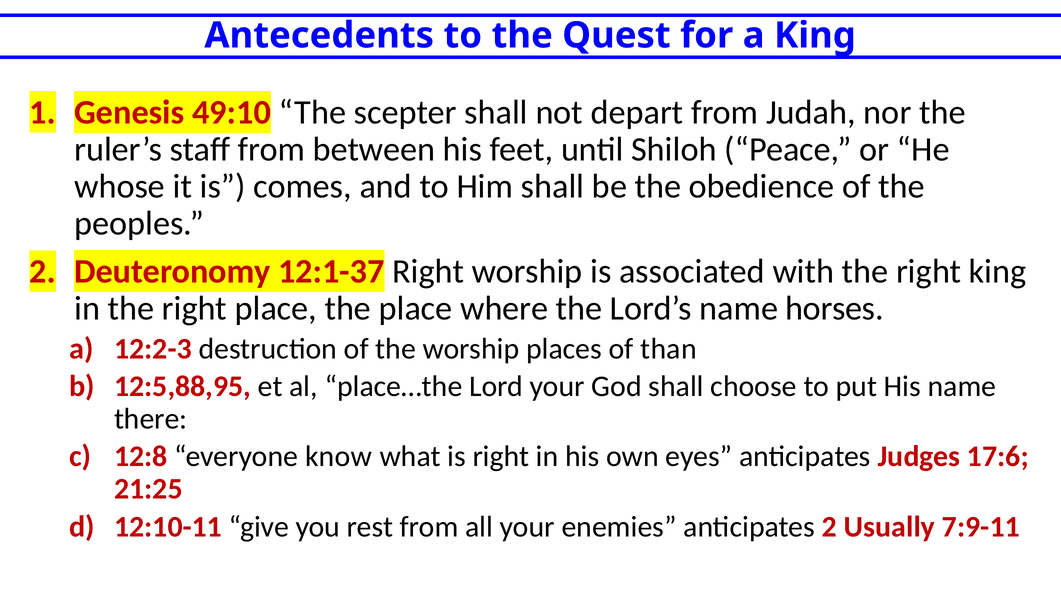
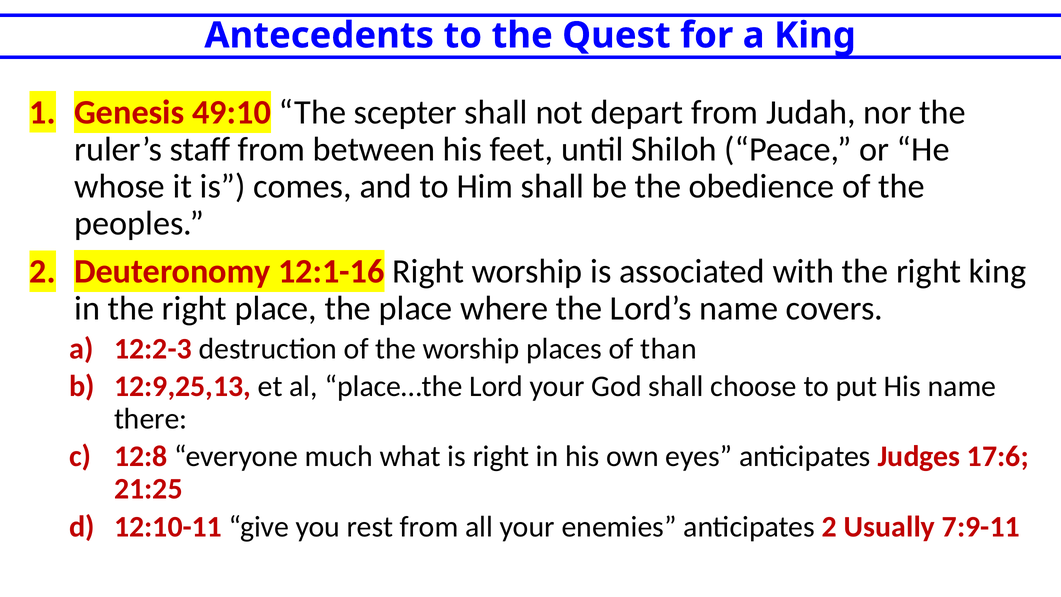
12:1-37: 12:1-37 -> 12:1-16
horses: horses -> covers
12:5,88,95: 12:5,88,95 -> 12:9,25,13
know: know -> much
